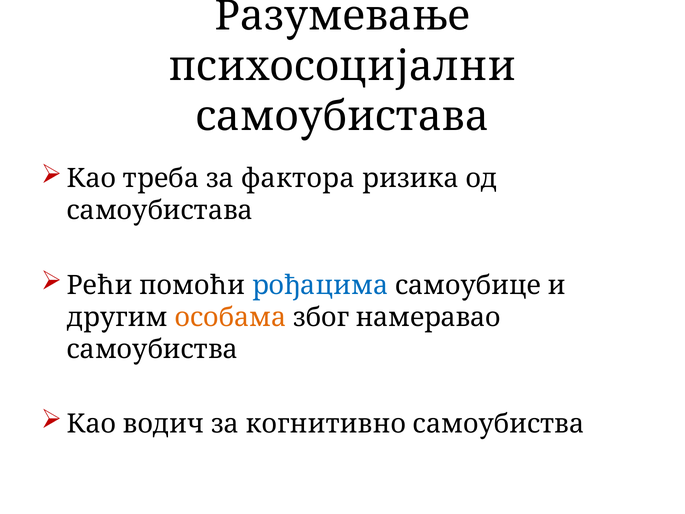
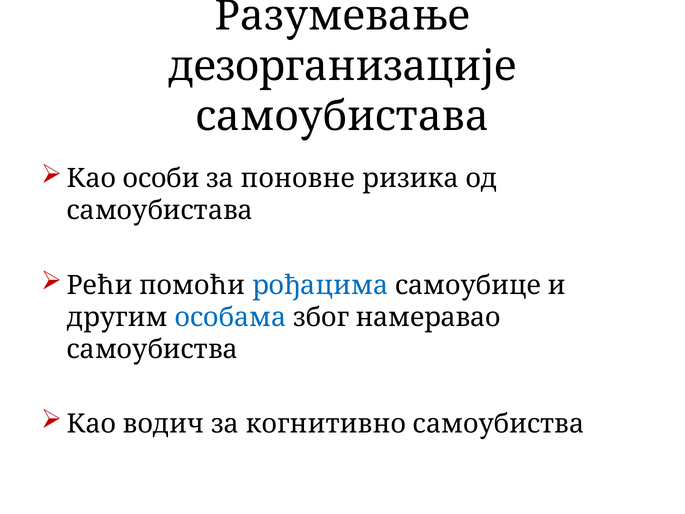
психосоцијални: психосоцијални -> дезорганизације
треба: треба -> особи
фактора: фактора -> поновне
особама colour: orange -> blue
